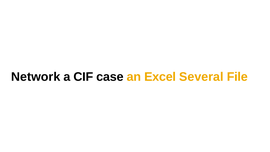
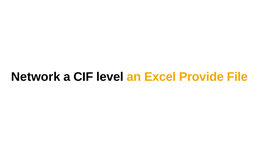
case: case -> level
Several: Several -> Provide
